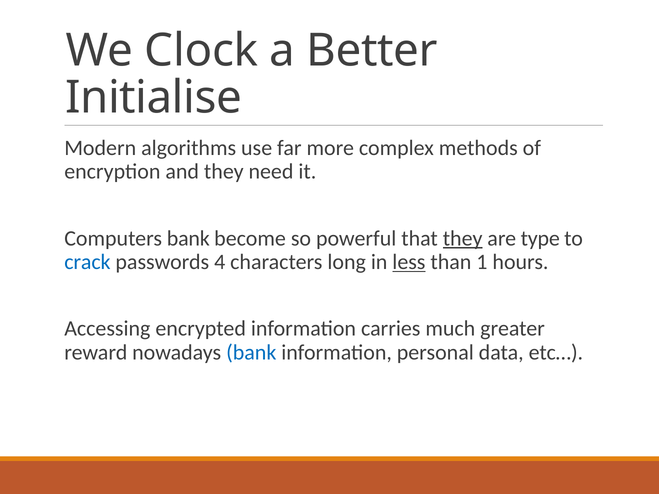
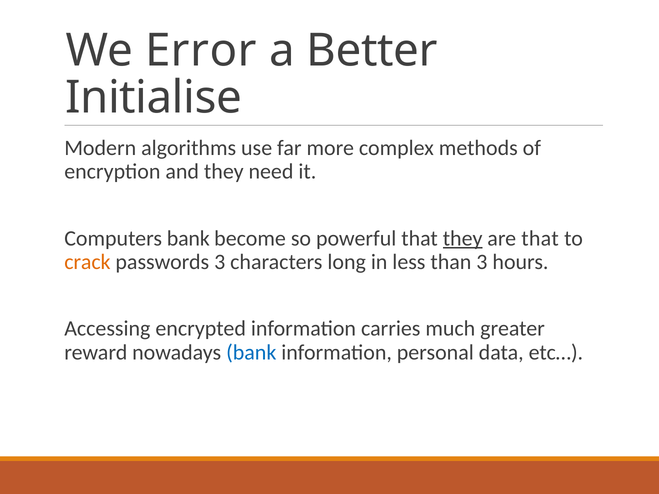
Clock: Clock -> Error
are type: type -> that
crack colour: blue -> orange
passwords 4: 4 -> 3
less underline: present -> none
than 1: 1 -> 3
